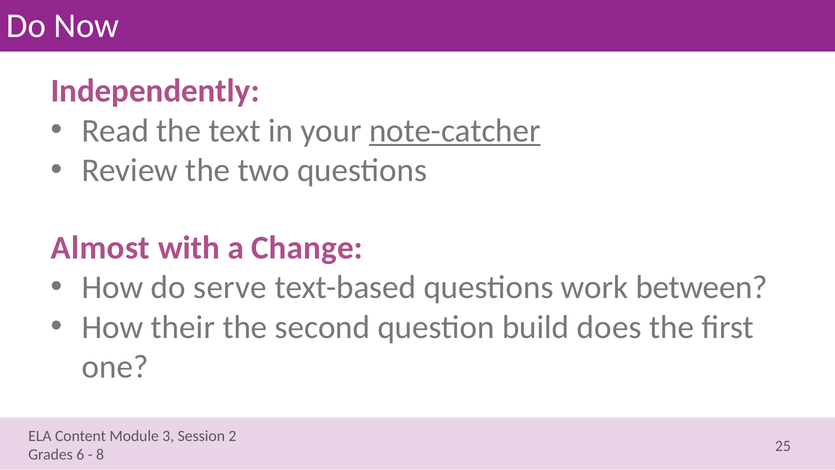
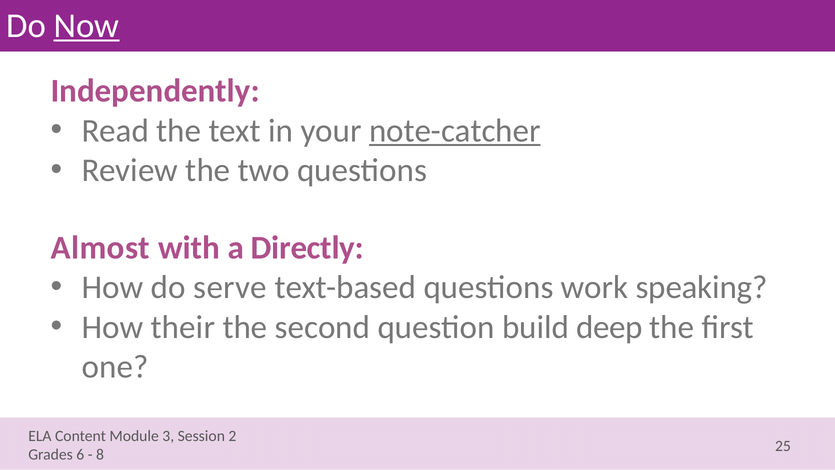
Now underline: none -> present
Change: Change -> Directly
between: between -> speaking
does: does -> deep
